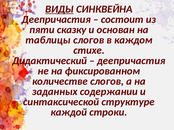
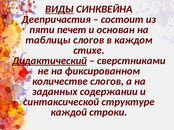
сказку: сказку -> печет
Дидактический underline: none -> present
деепричастия at (131, 61): деепричастия -> сверстниками
